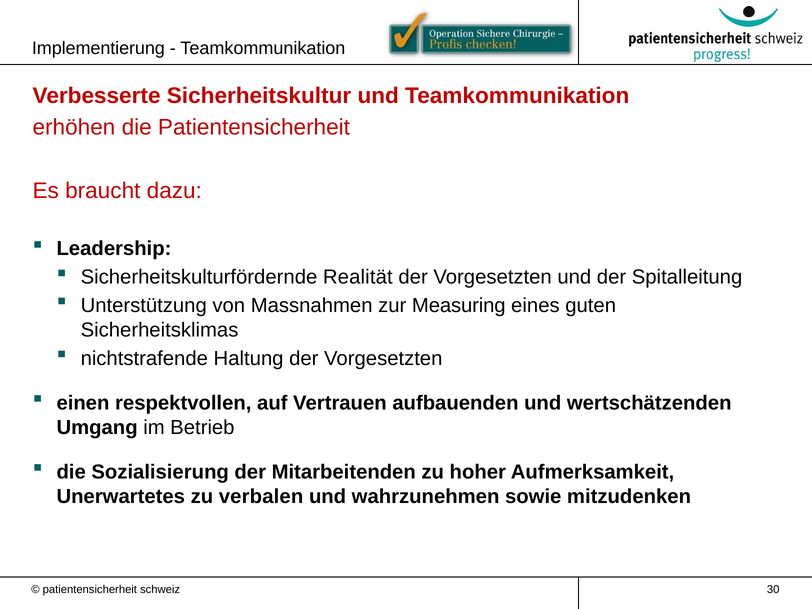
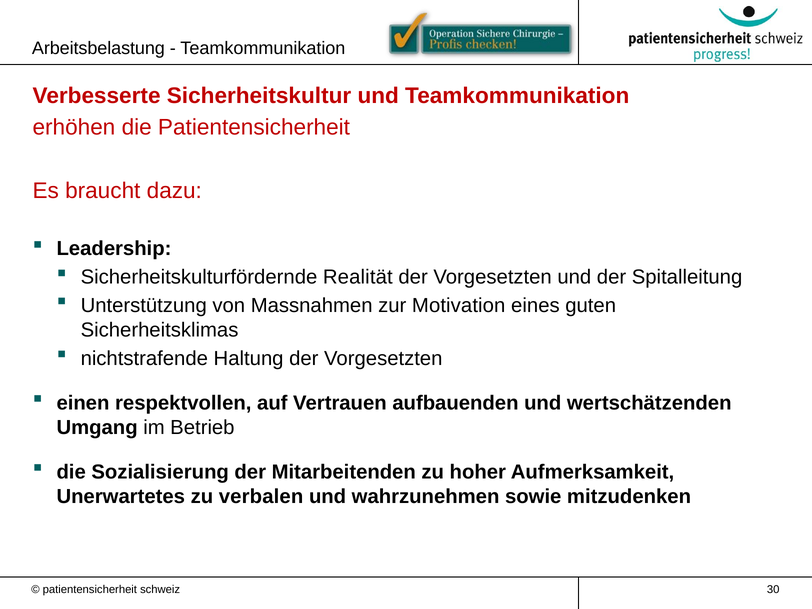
Implementierung: Implementierung -> Arbeitsbelastung
Measuring: Measuring -> Motivation
